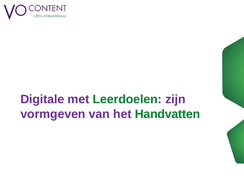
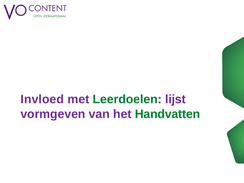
Digitale: Digitale -> Invloed
zijn: zijn -> lijst
